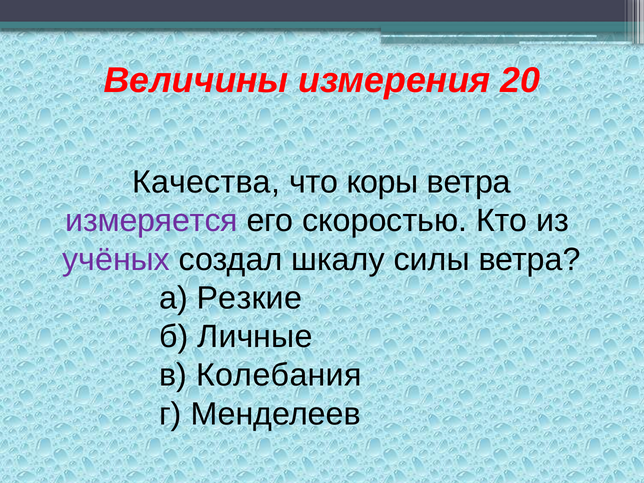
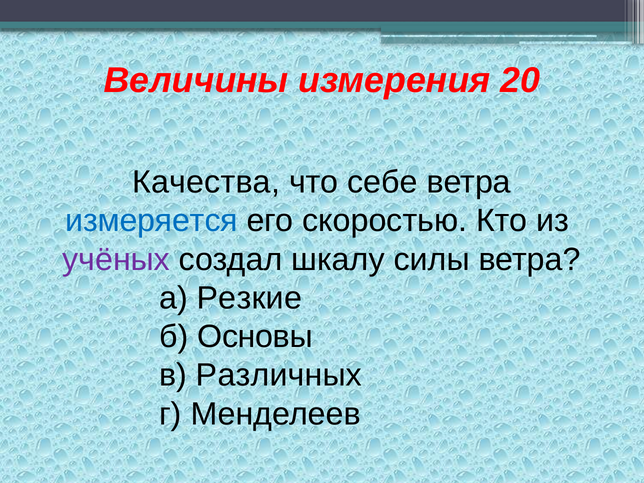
коры: коры -> себе
измеряется colour: purple -> blue
Личные: Личные -> Основы
Колебания: Колебания -> Различных
